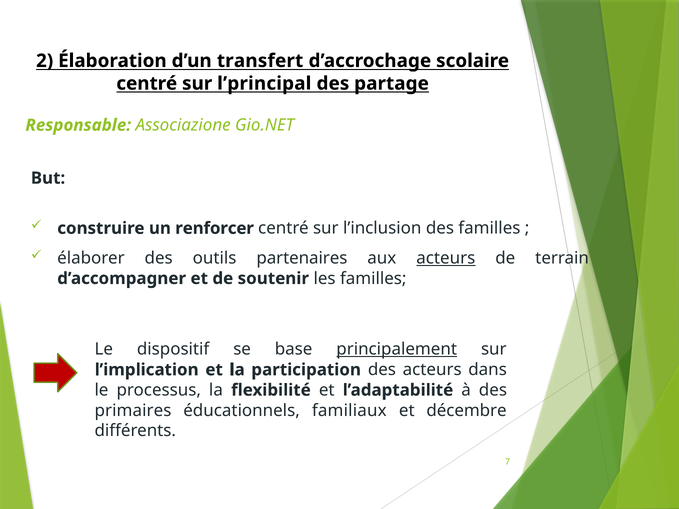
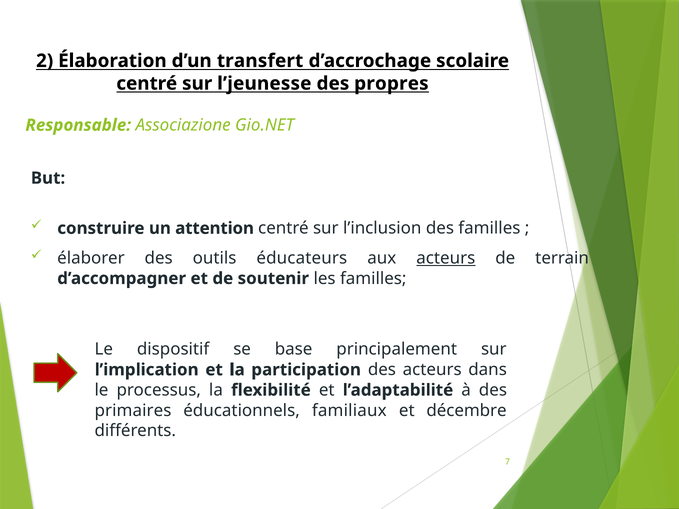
l’principal: l’principal -> l’jeunesse
partage: partage -> propres
renforcer: renforcer -> attention
partenaires: partenaires -> éducateurs
principalement underline: present -> none
